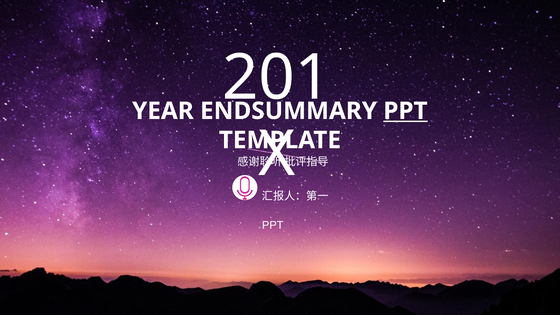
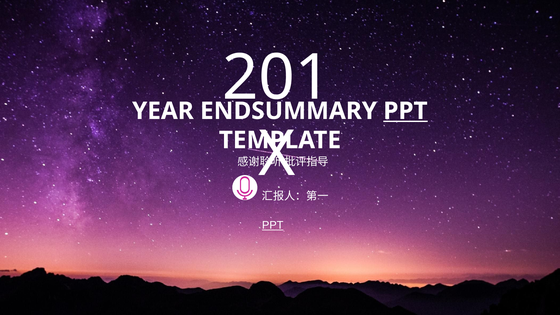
PPT at (273, 225) underline: none -> present
